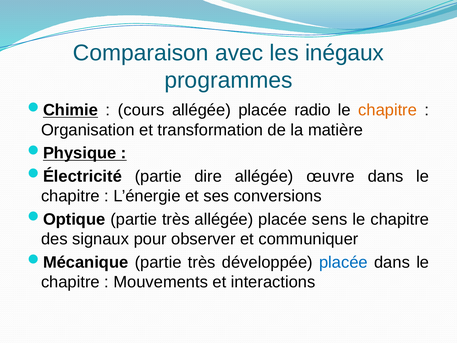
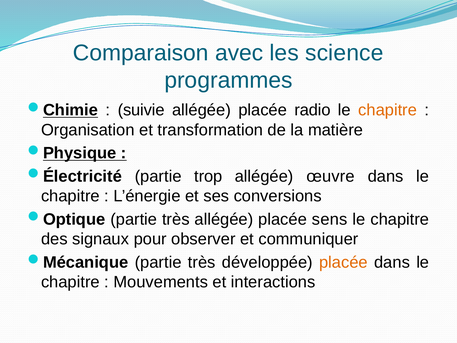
inégaux: inégaux -> science
cours: cours -> suivie
dire: dire -> trop
placée at (343, 262) colour: blue -> orange
